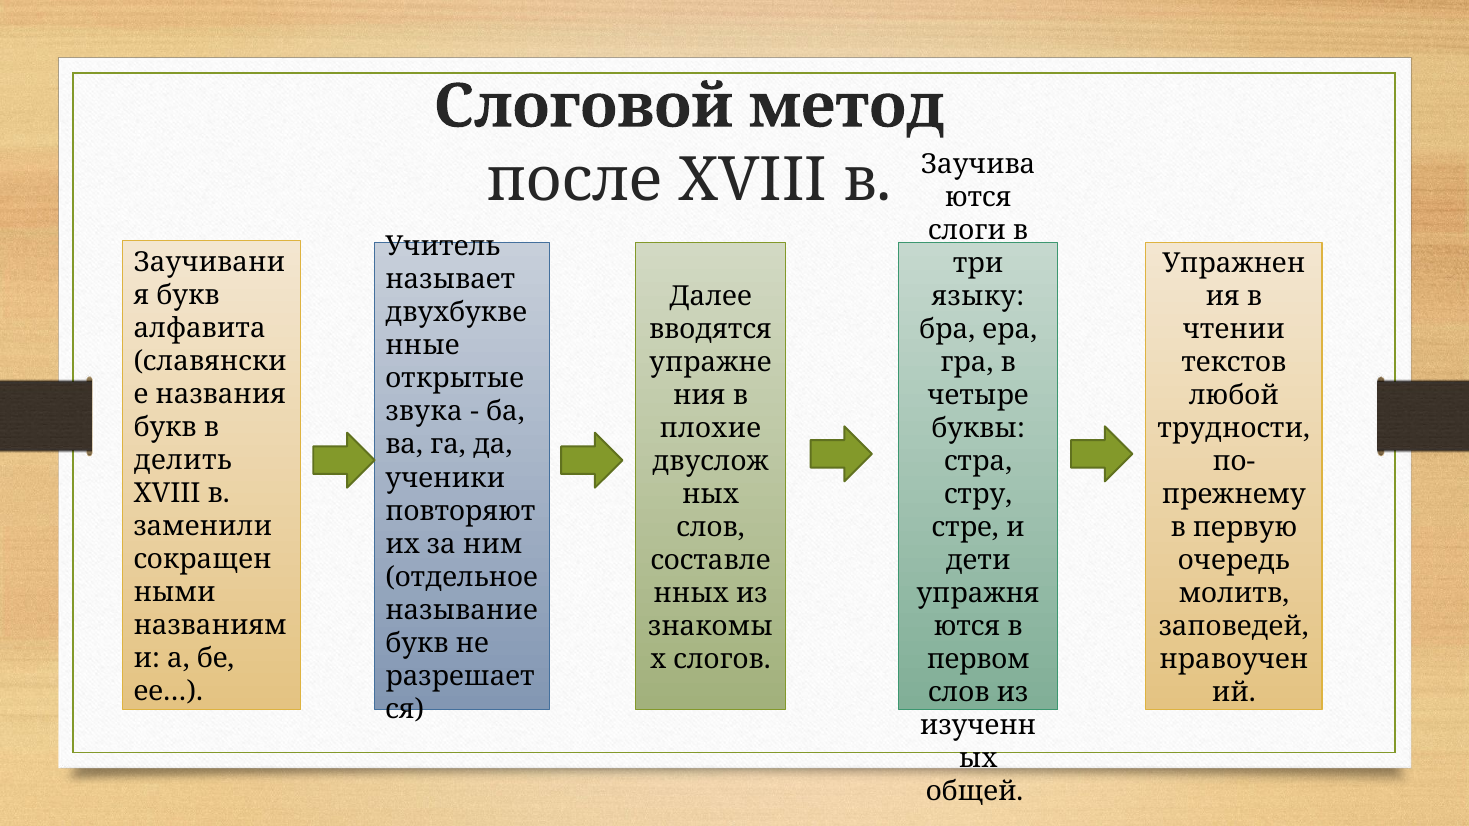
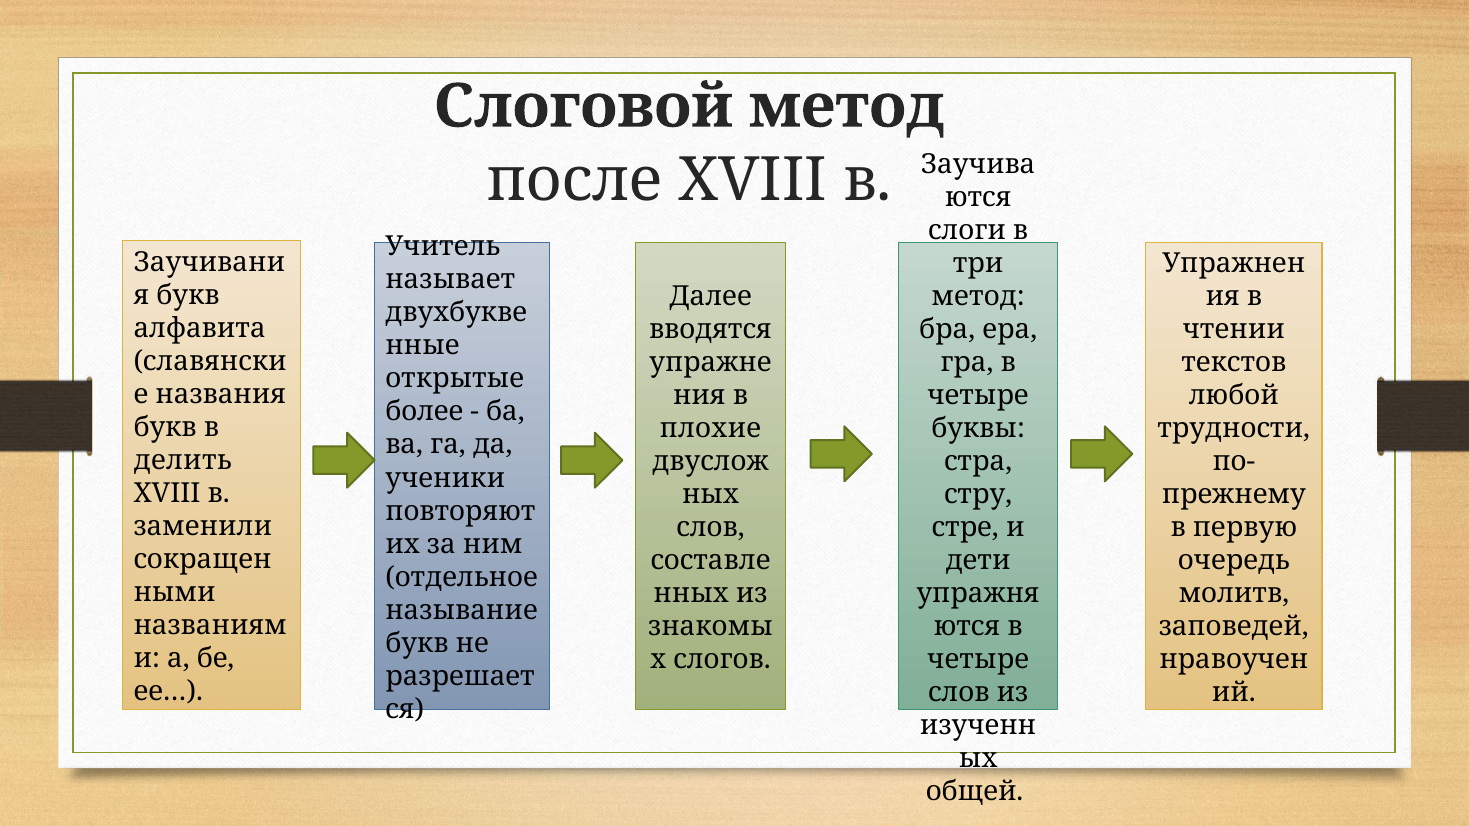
языку at (978, 296): языку -> метод
звука: звука -> более
первом at (978, 660): первом -> четыре
